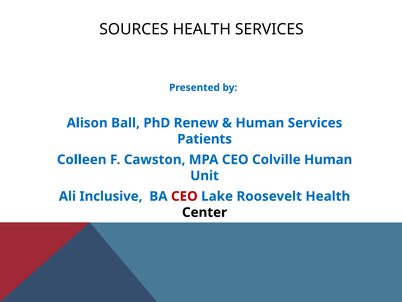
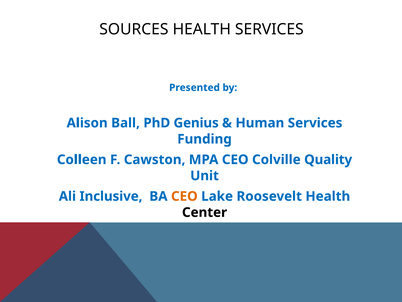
Renew: Renew -> Genius
Patients: Patients -> Funding
Colville Human: Human -> Quality
CEO at (184, 196) colour: red -> orange
